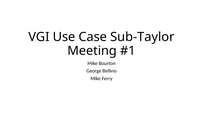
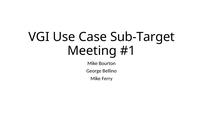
Sub-Taylor: Sub-Taylor -> Sub-Target
